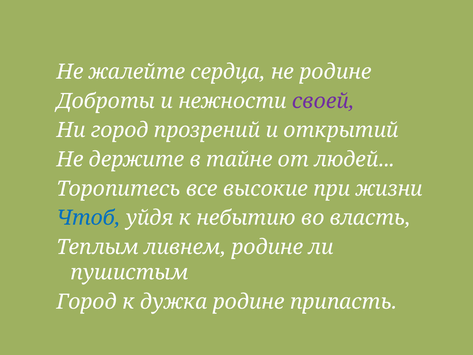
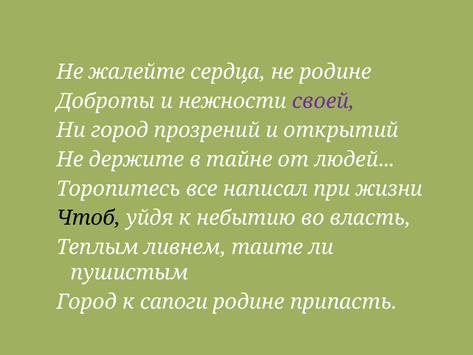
высокие: высокие -> написал
Чтоб colour: blue -> black
ливнем родине: родине -> таите
дужка: дужка -> сапоги
